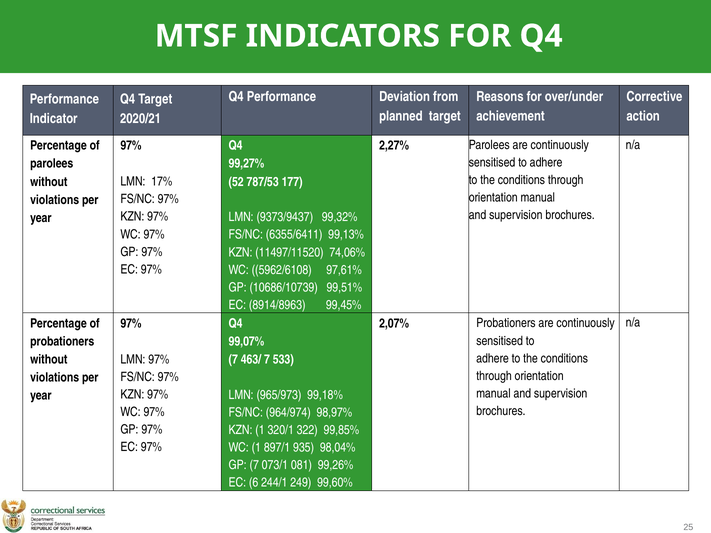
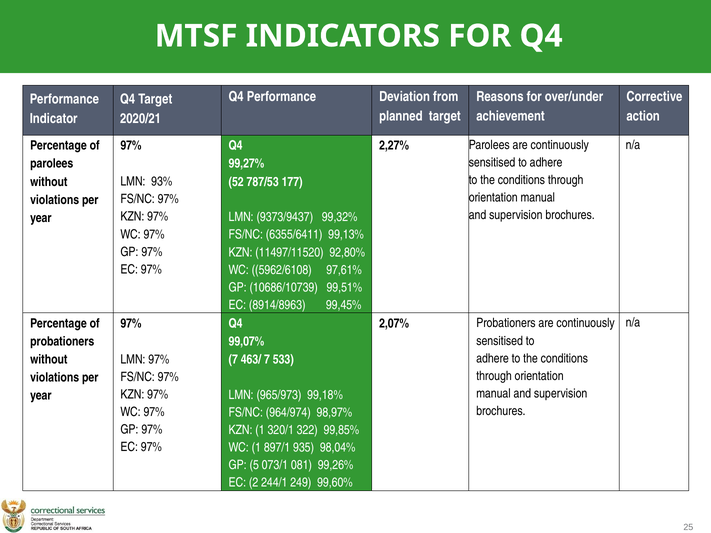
17%: 17% -> 93%
74,06%: 74,06% -> 92,80%
GP 7: 7 -> 5
6: 6 -> 2
